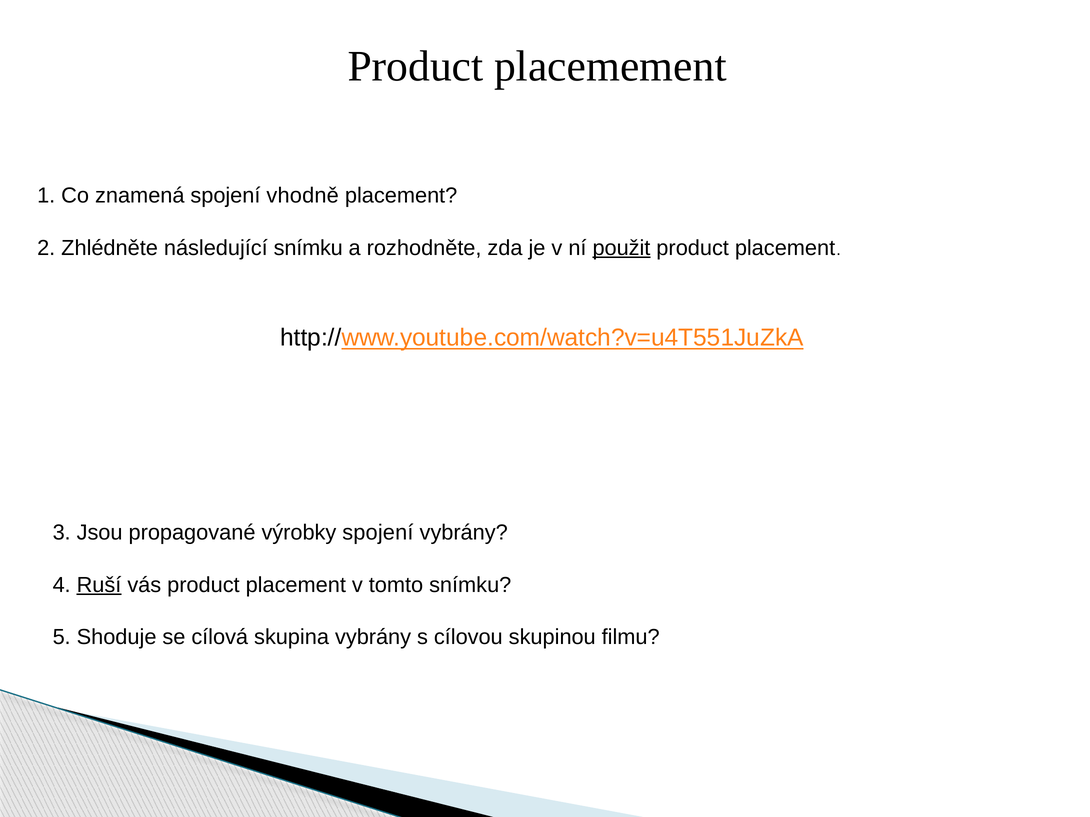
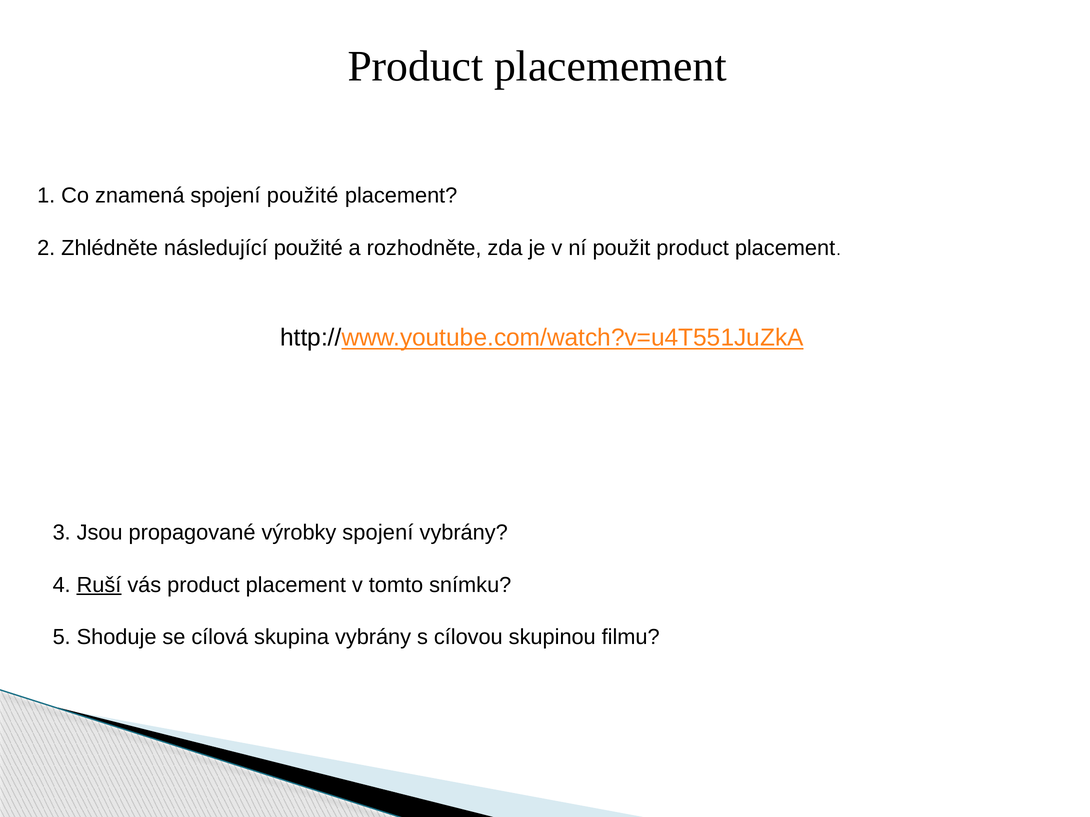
spojení vhodně: vhodně -> použité
následující snímku: snímku -> použité
použit underline: present -> none
